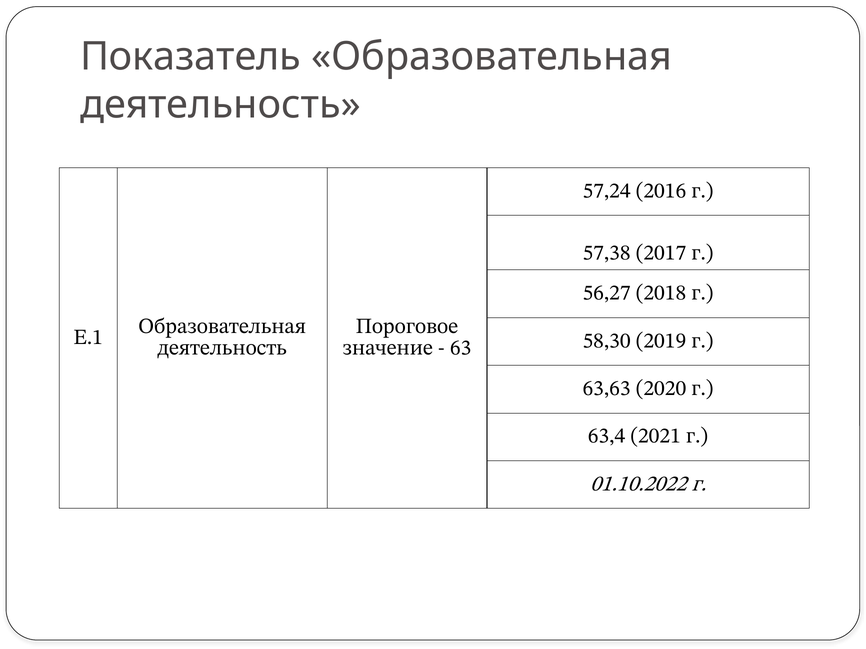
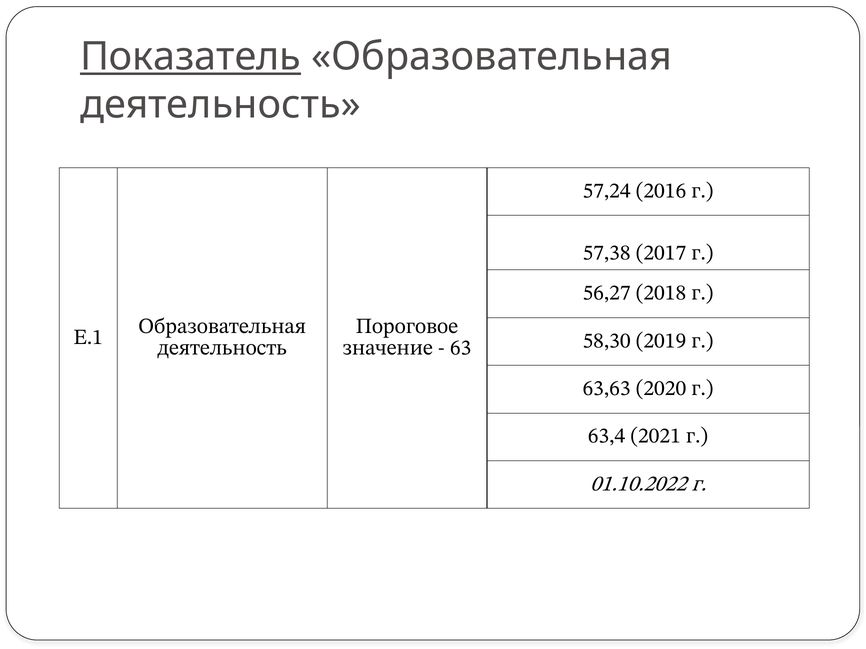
Показатель underline: none -> present
